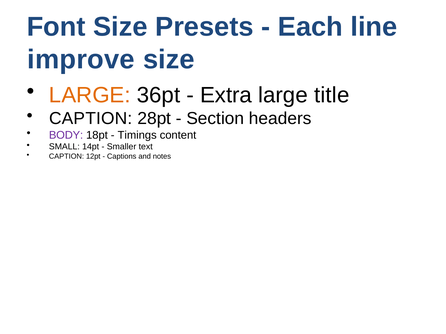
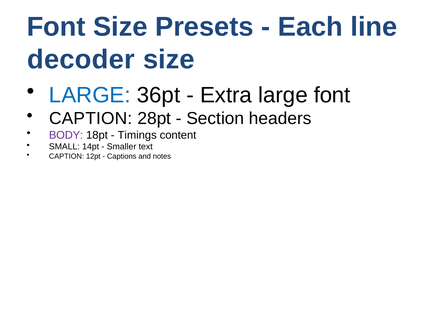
improve: improve -> decoder
LARGE at (90, 95) colour: orange -> blue
large title: title -> font
